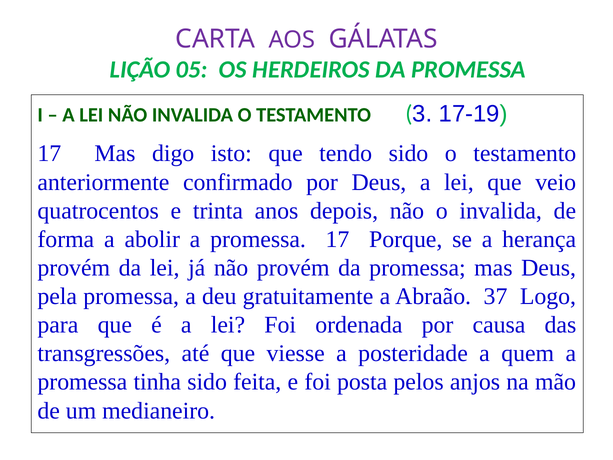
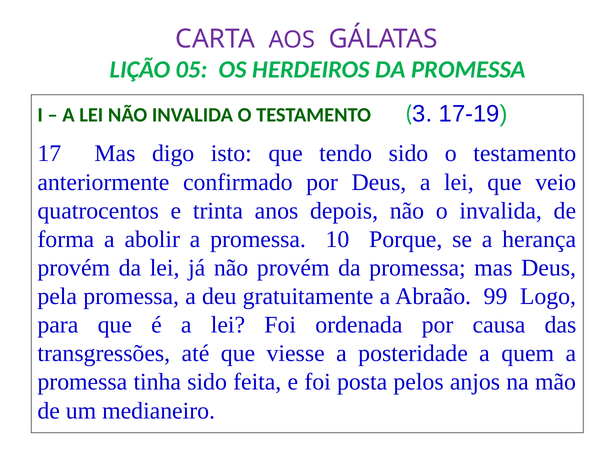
promessa 17: 17 -> 10
37: 37 -> 99
